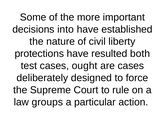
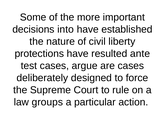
both: both -> ante
ought: ought -> argue
